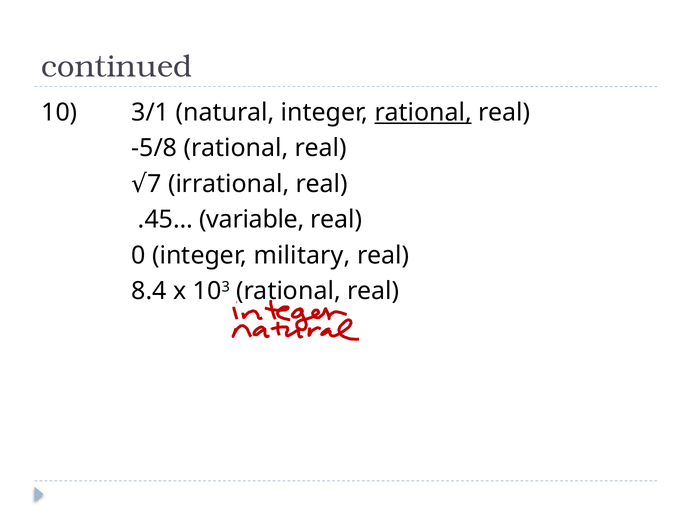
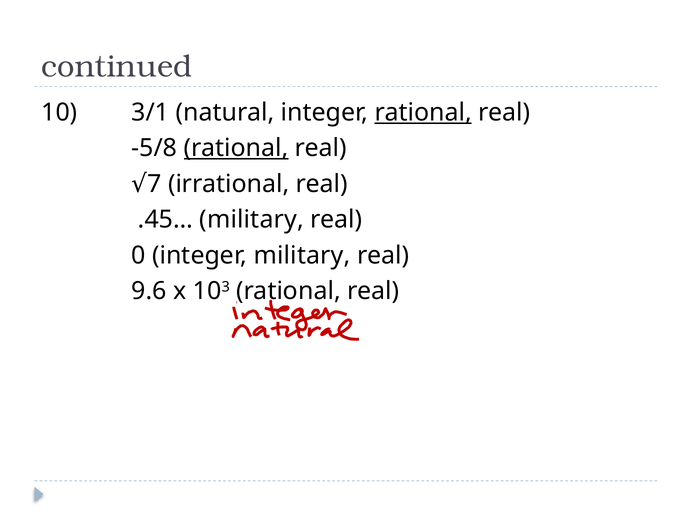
rational at (236, 148) underline: none -> present
.45… variable: variable -> military
8.4: 8.4 -> 9.6
